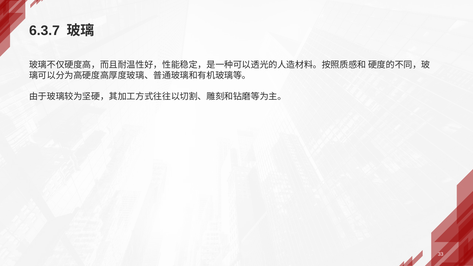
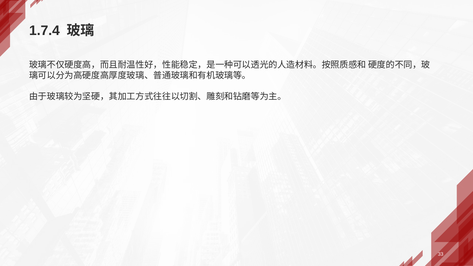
6.3.7: 6.3.7 -> 1.7.4
